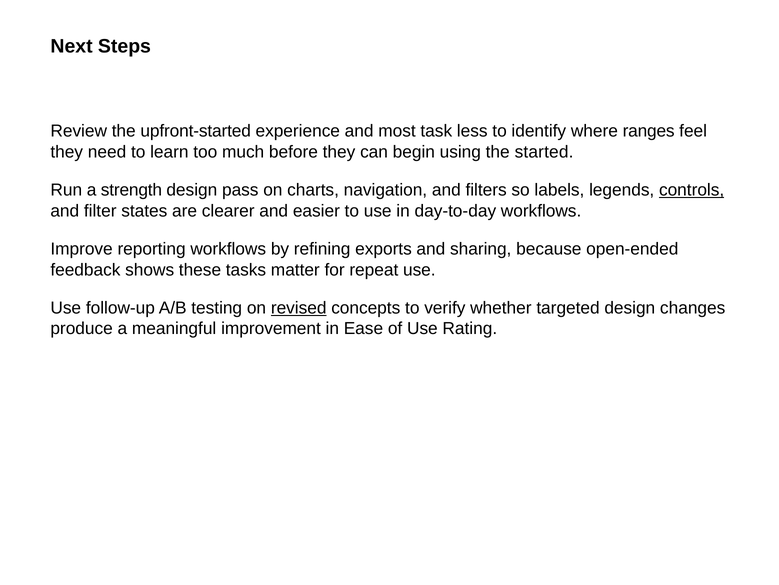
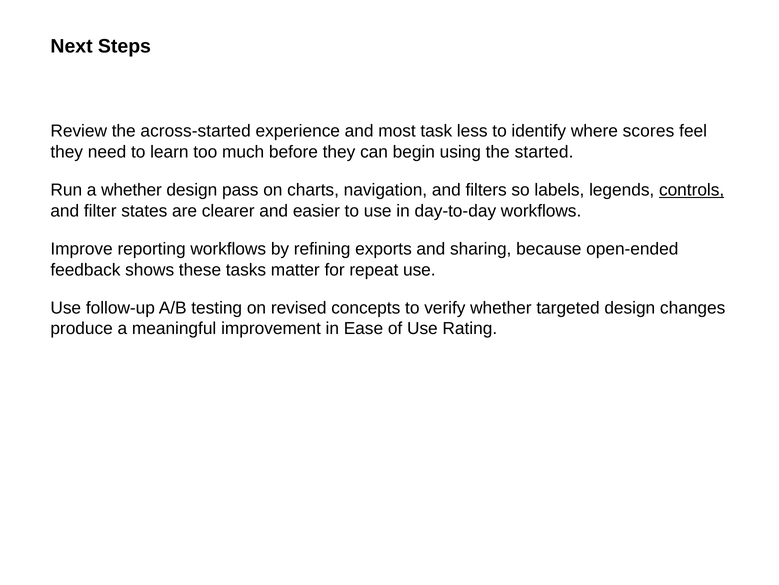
upfront-started: upfront-started -> across-started
ranges: ranges -> scores
a strength: strength -> whether
revised underline: present -> none
